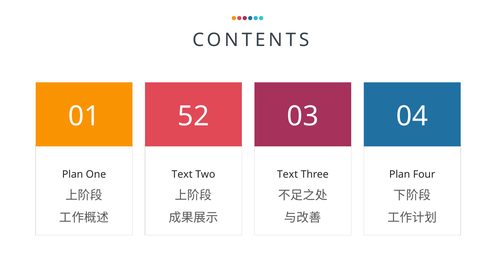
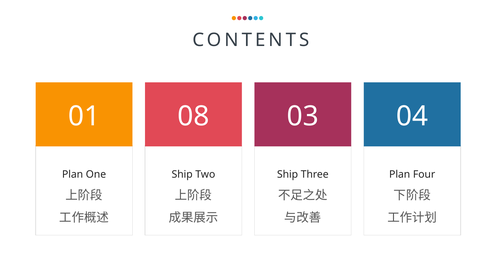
52: 52 -> 08
Text at (182, 174): Text -> Ship
Text at (287, 174): Text -> Ship
